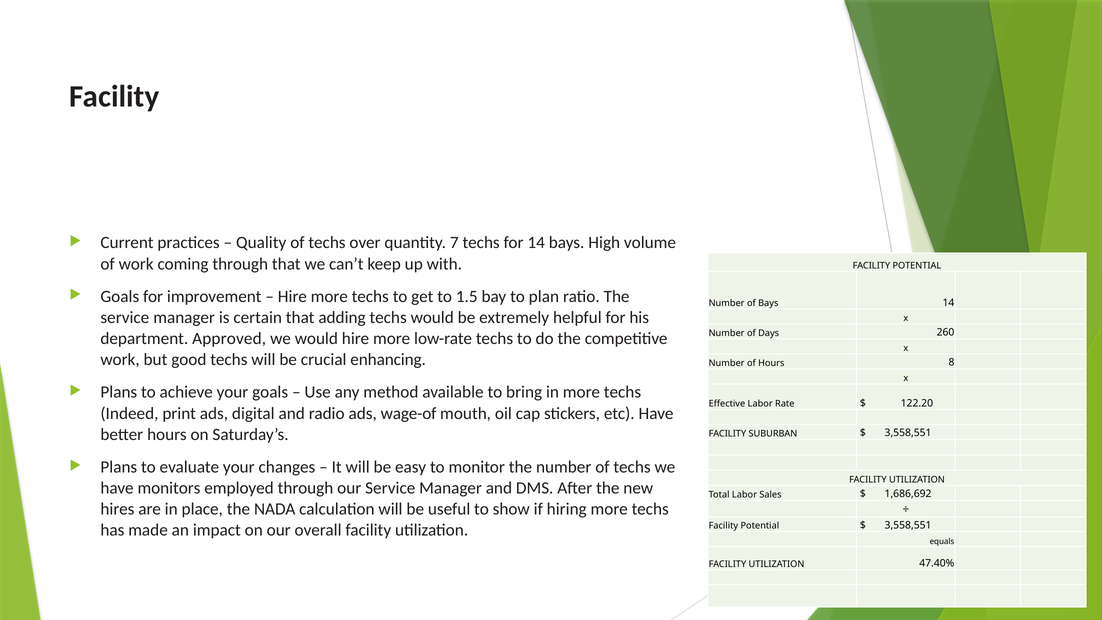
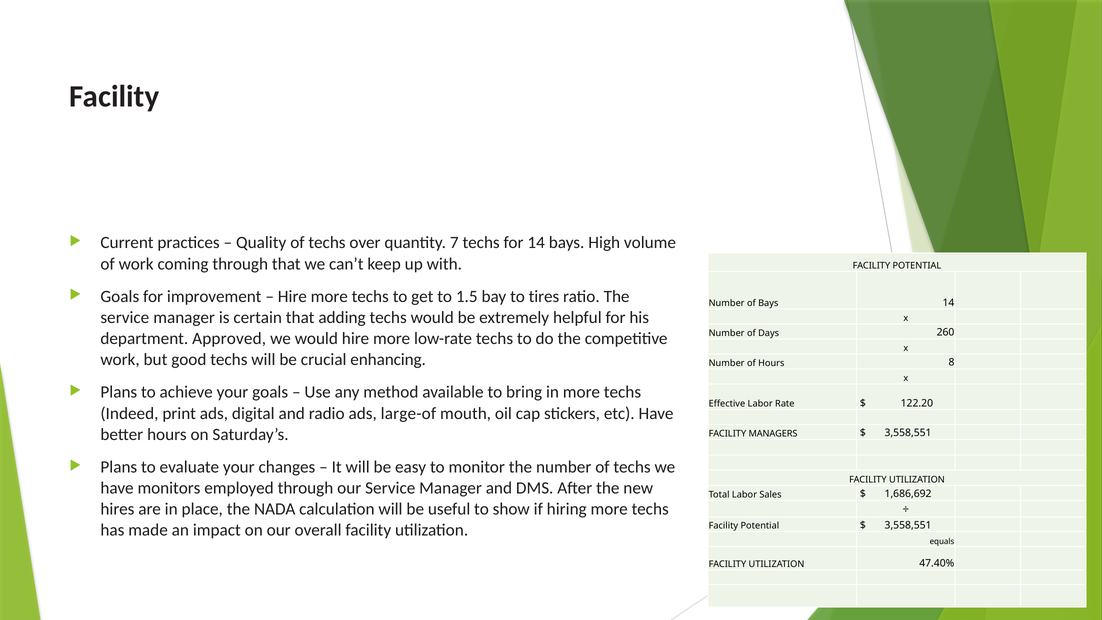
plan: plan -> tires
wage-of: wage-of -> large-of
SUBURBAN: SUBURBAN -> MANAGERS
